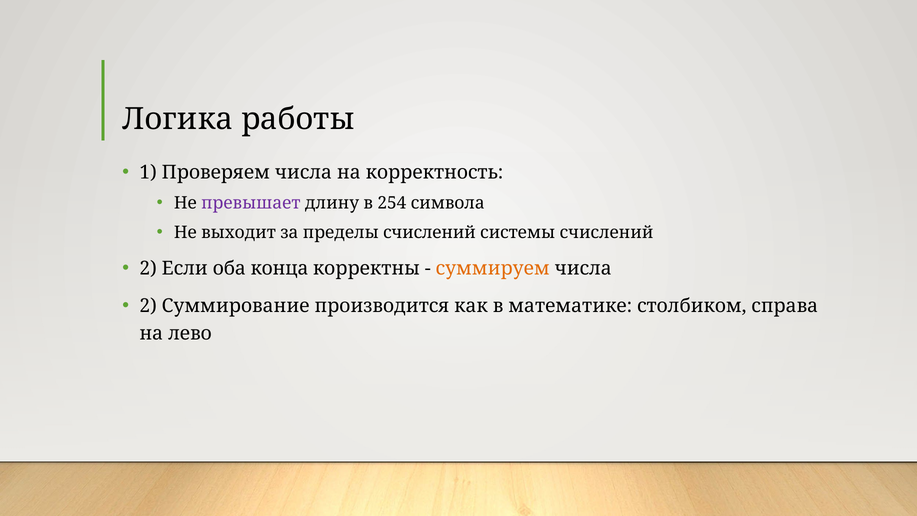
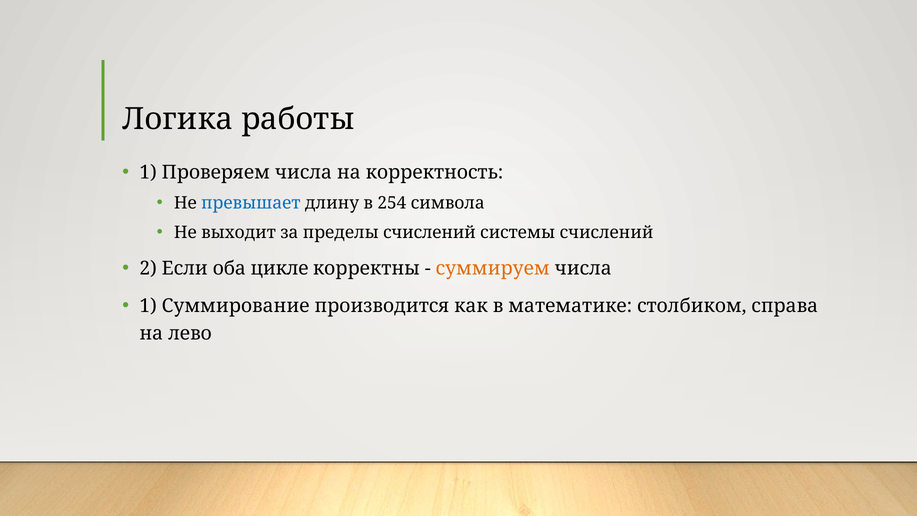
превышает colour: purple -> blue
конца: конца -> цикле
2 at (148, 306): 2 -> 1
